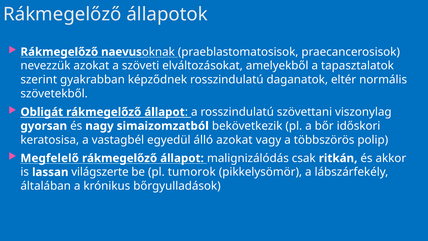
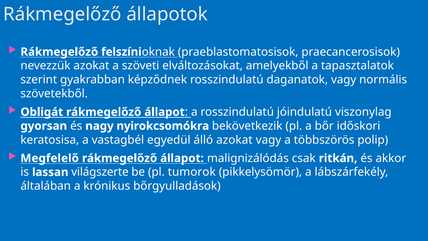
naevus: naevus -> felszíni
daganatok eltér: eltér -> vagy
szövettani: szövettani -> jóindulatú
simaizomzatból: simaizomzatból -> nyirokcsomókra
